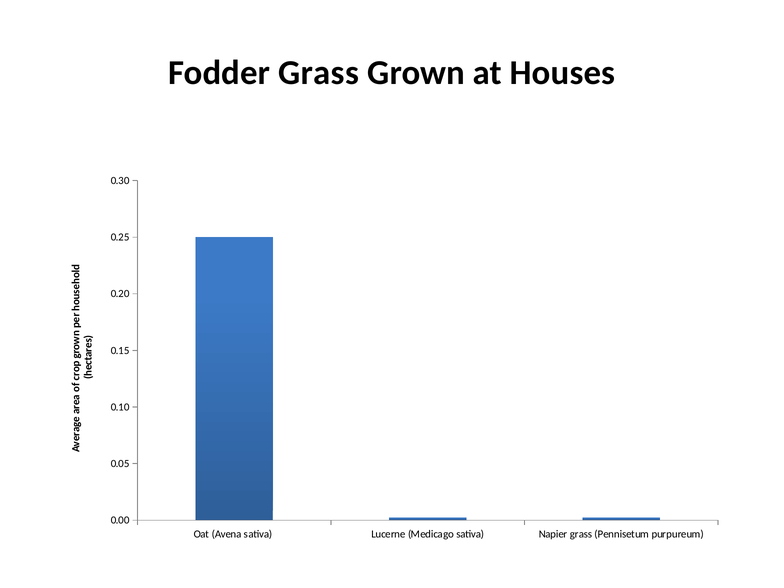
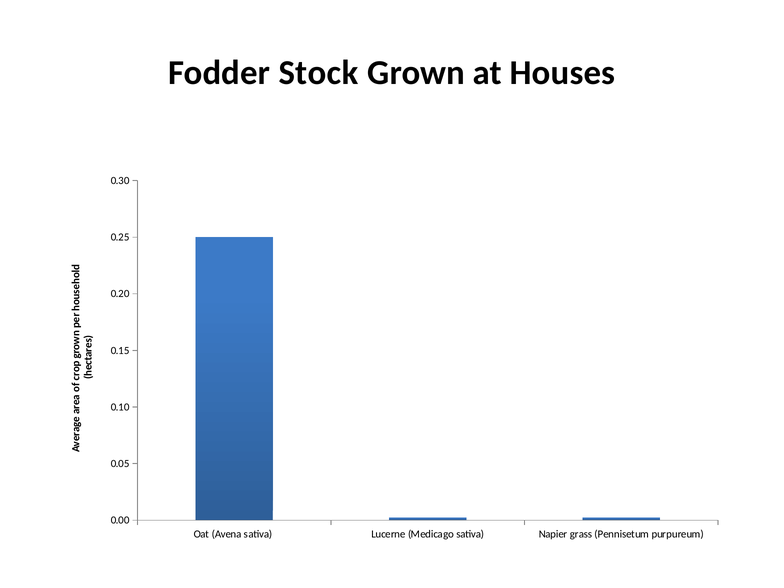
Fodder Grass: Grass -> Stock
